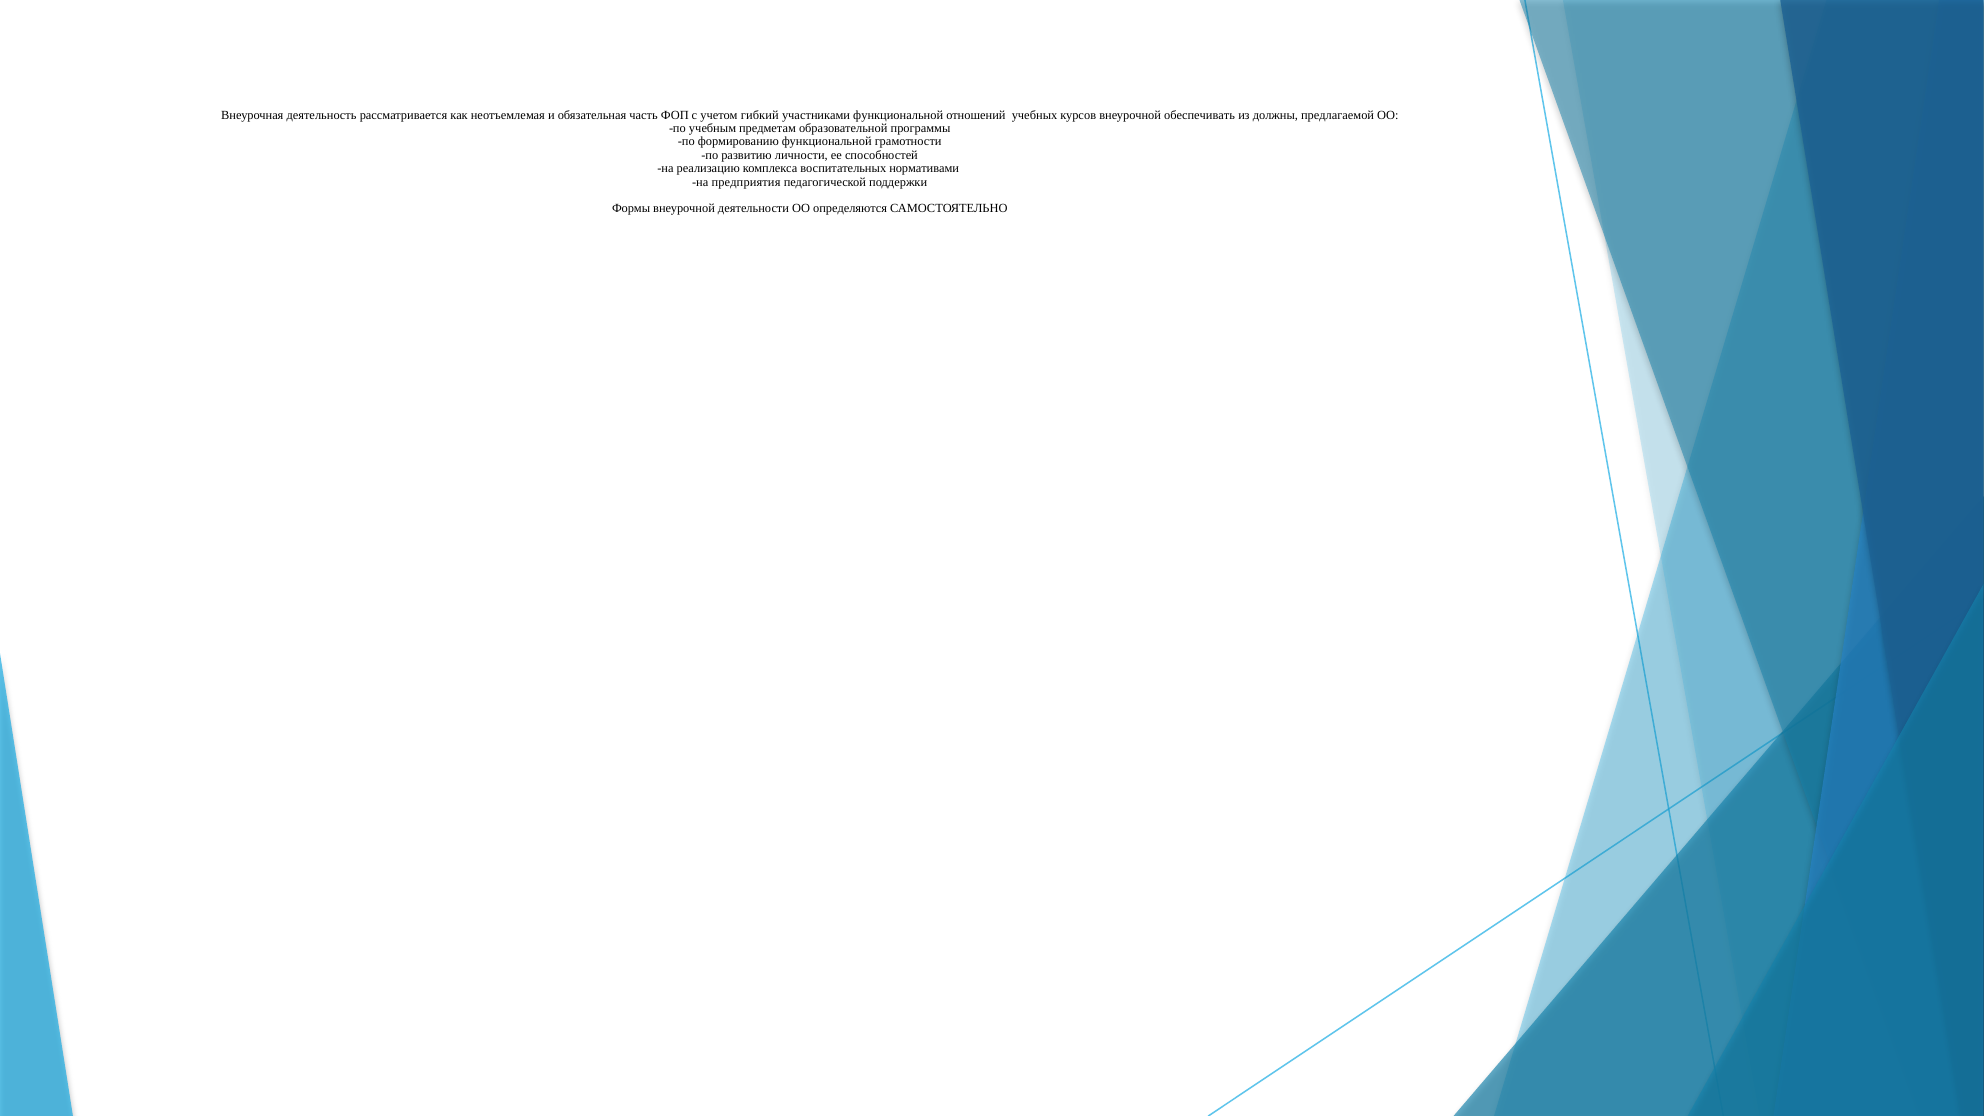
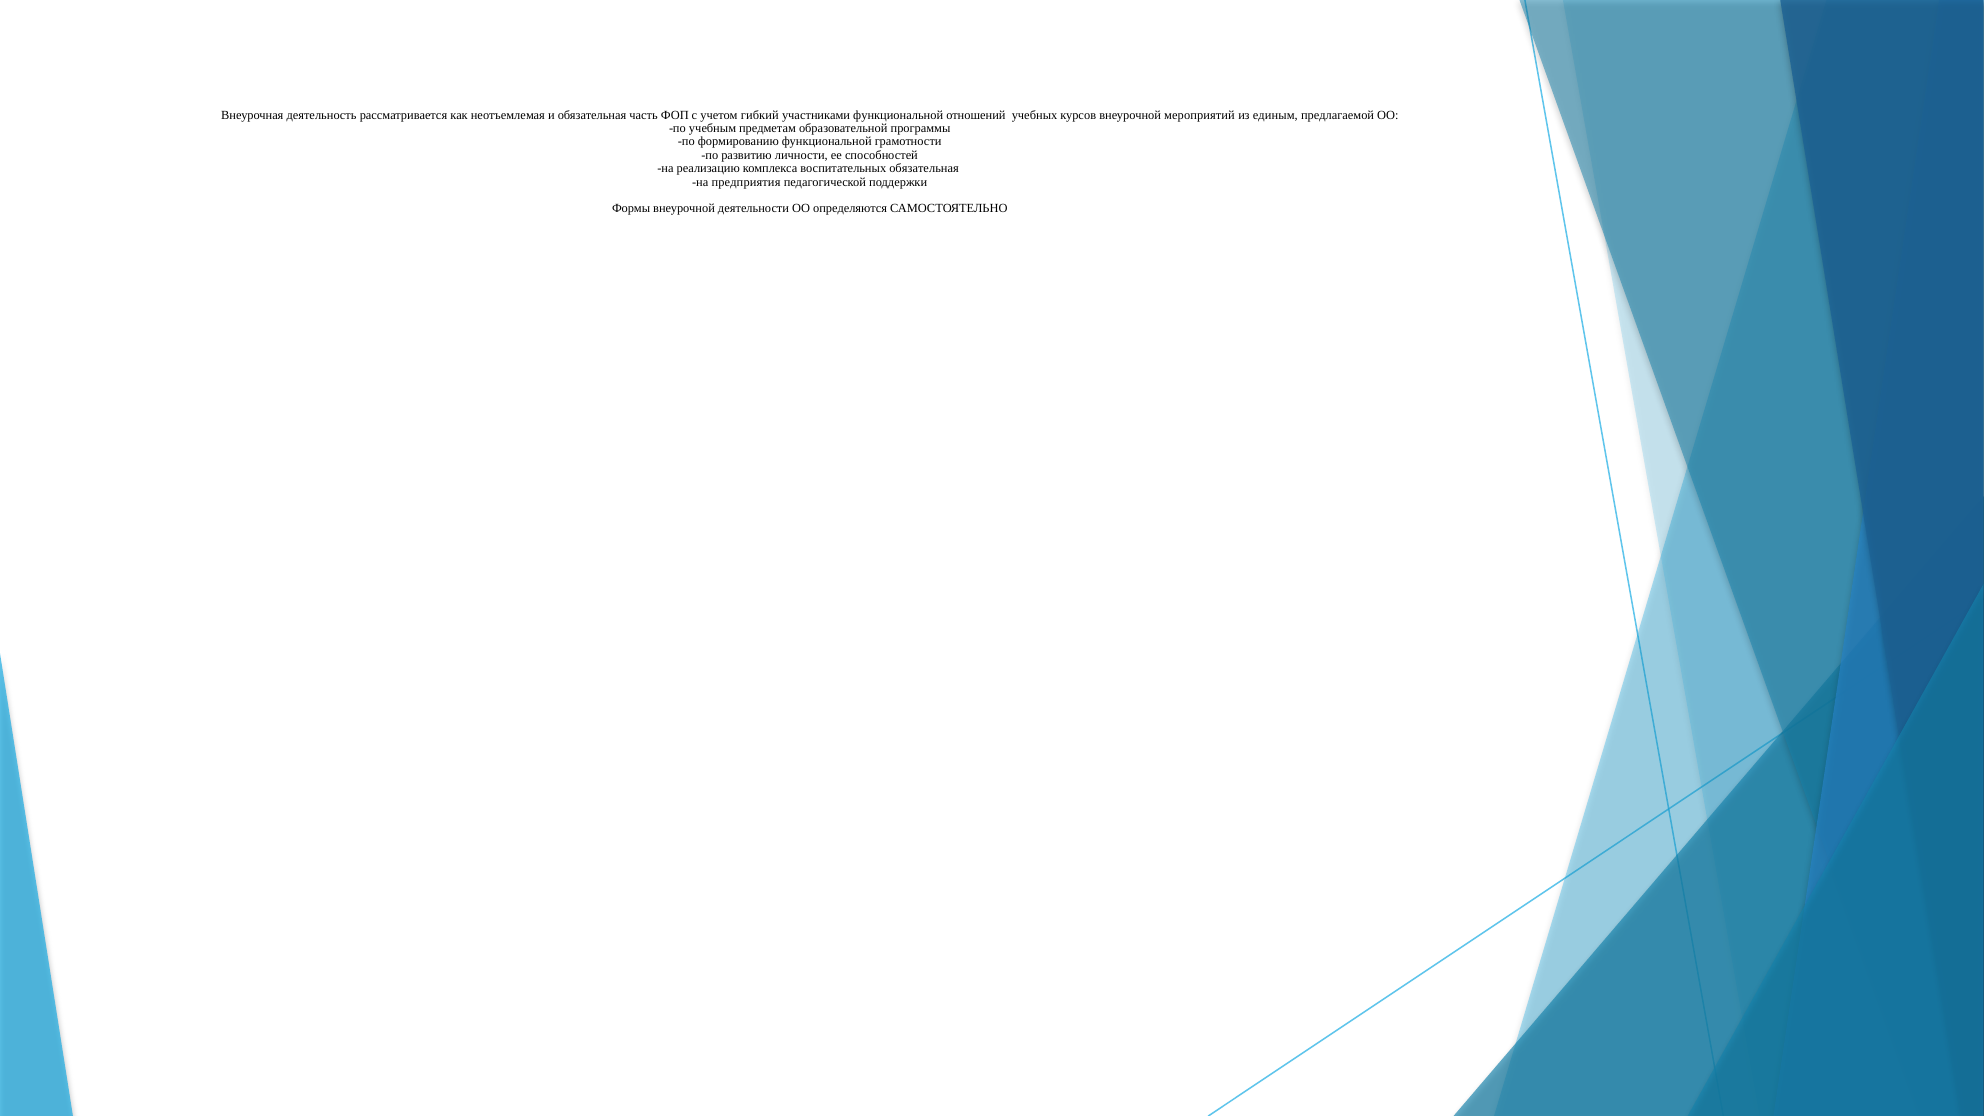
обеспечивать: обеспечивать -> мероприятий
должны: должны -> единым
воспитательных нормативами: нормативами -> обязательная
